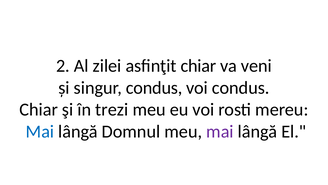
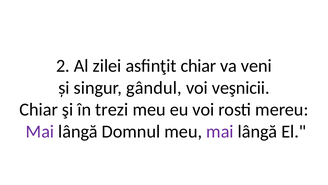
singur condus: condus -> gândul
voi condus: condus -> veşnicii
Mai at (40, 131) colour: blue -> purple
